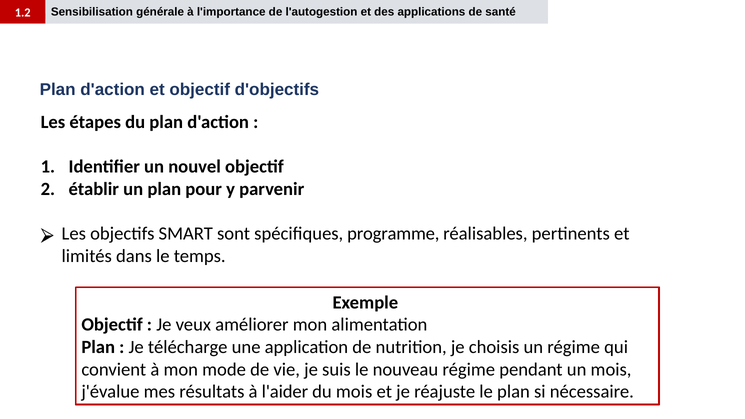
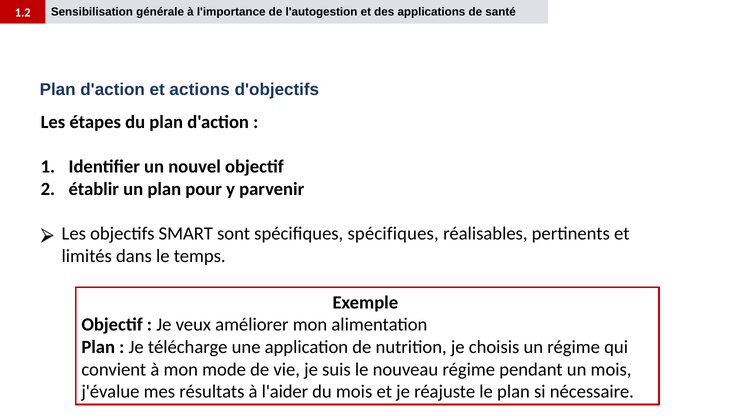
et objectif: objectif -> actions
spécifiques programme: programme -> spécifiques
